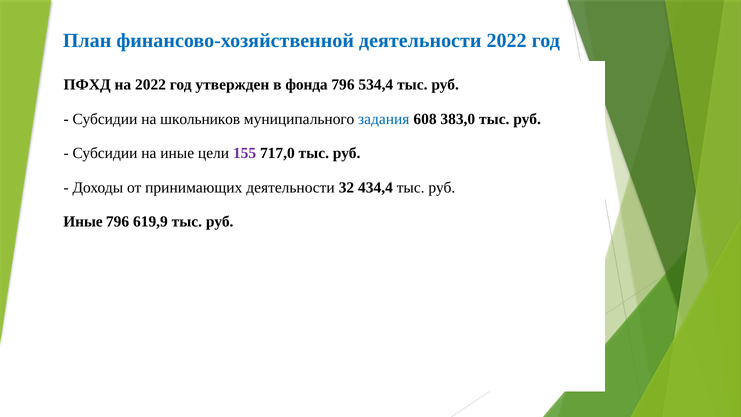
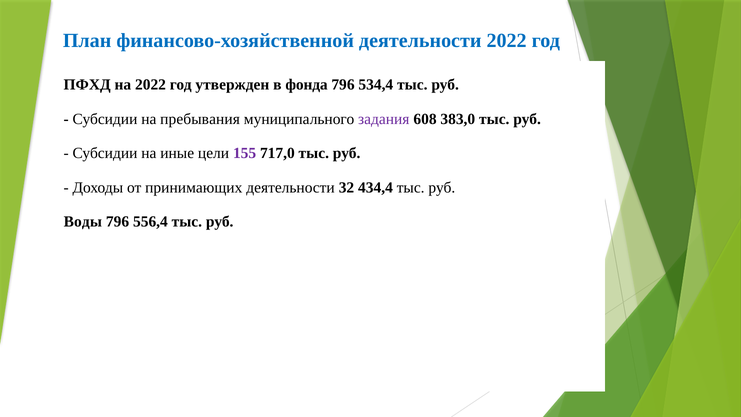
школьников: школьников -> пребывания
задания colour: blue -> purple
Иные at (83, 222): Иные -> Воды
619,9: 619,9 -> 556,4
